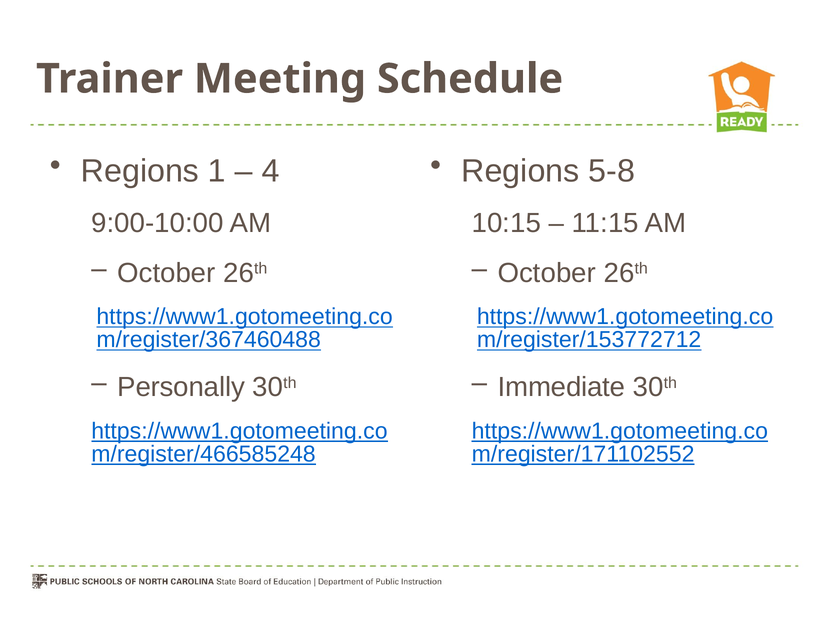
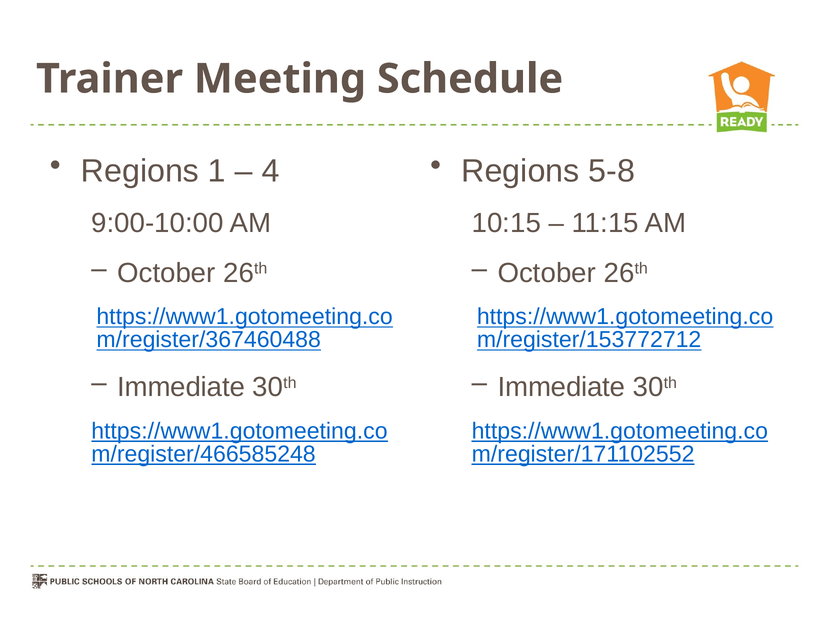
Personally at (181, 387): Personally -> Immediate
